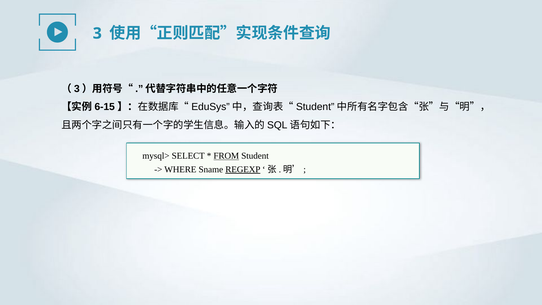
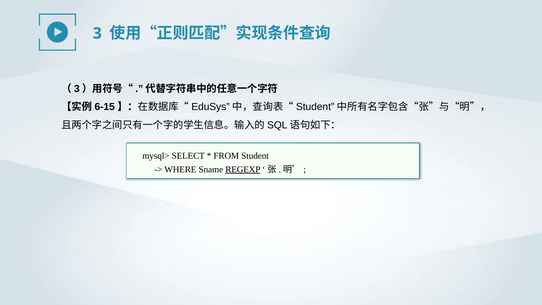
FROM underline: present -> none
